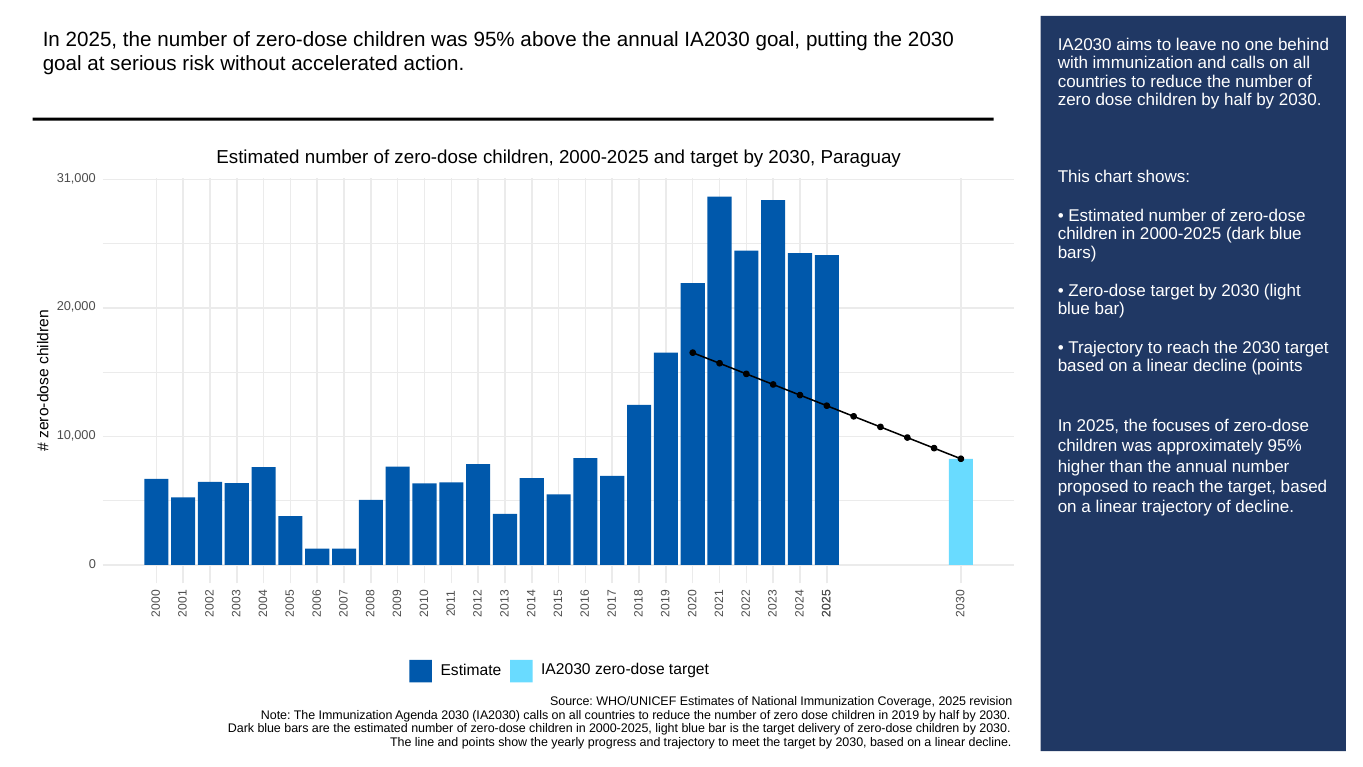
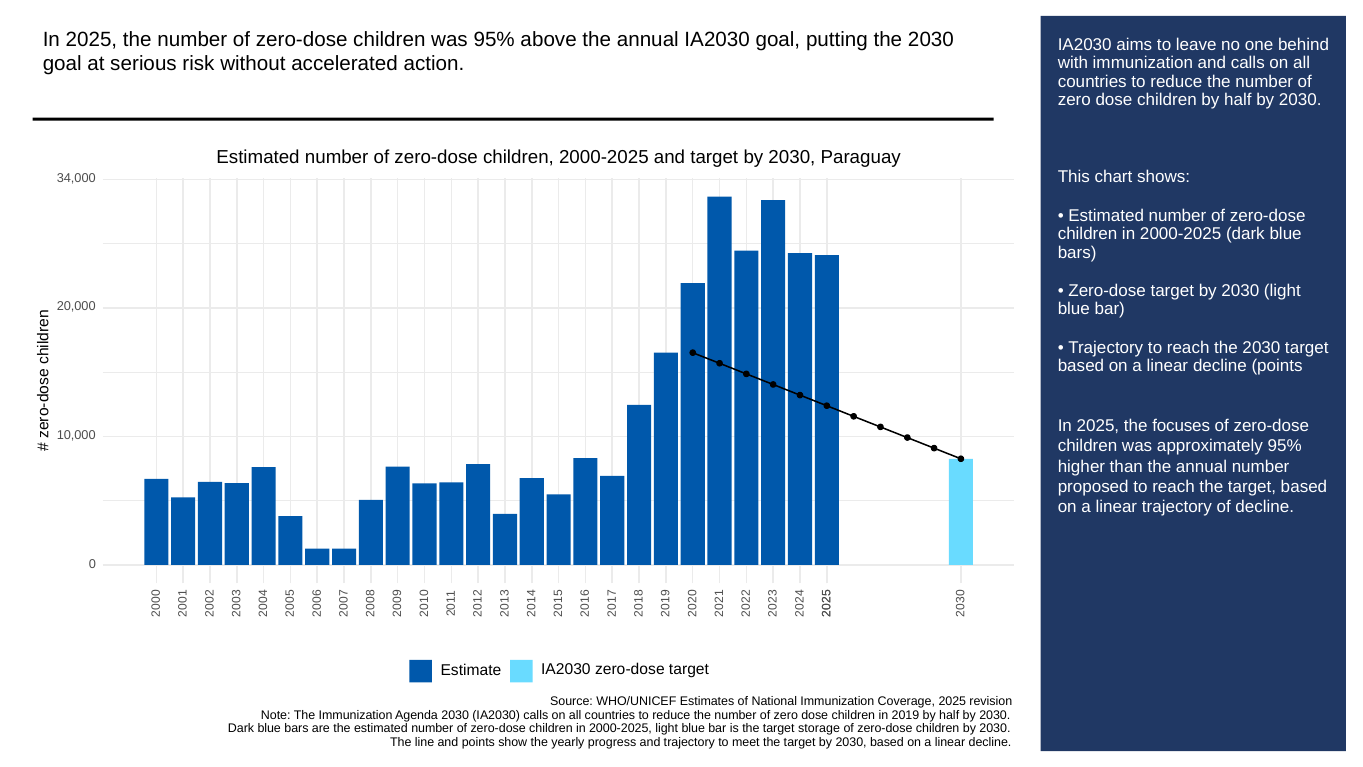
31,000: 31,000 -> 34,000
delivery: delivery -> storage
